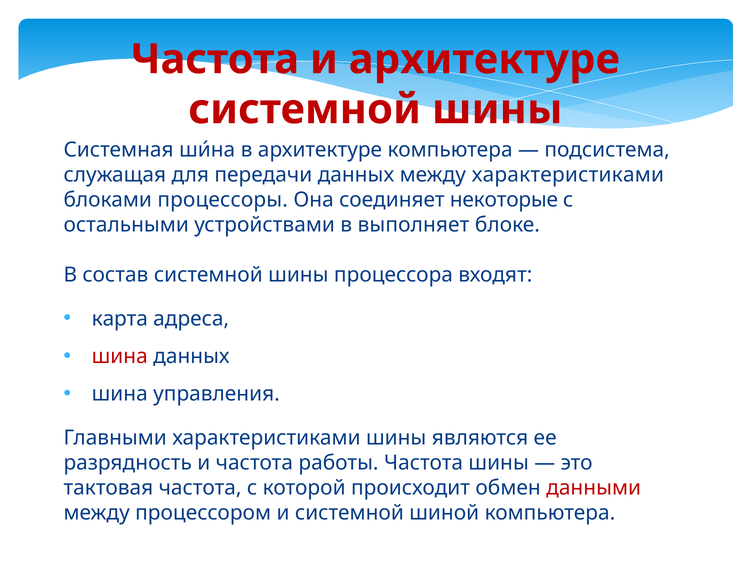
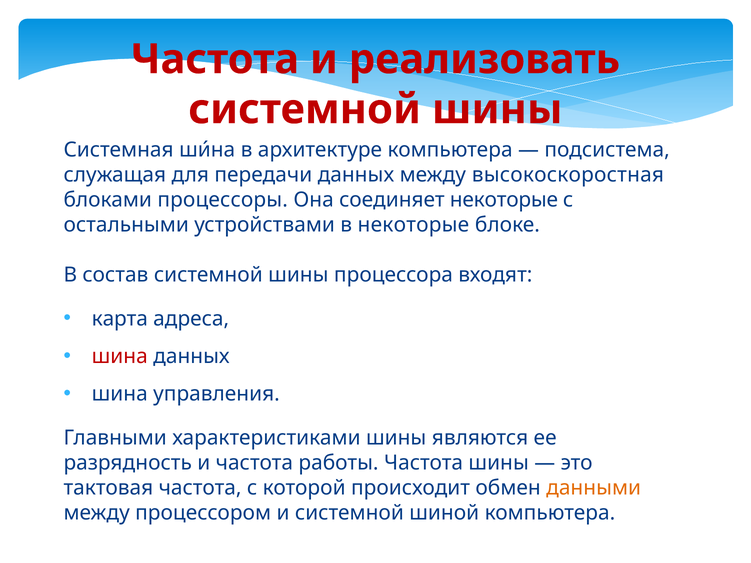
и архитектуре: архитектуре -> реализовать
между характеристиками: характеристиками -> высокоскоростная
в выполняет: выполняет -> некоторые
данными colour: red -> orange
